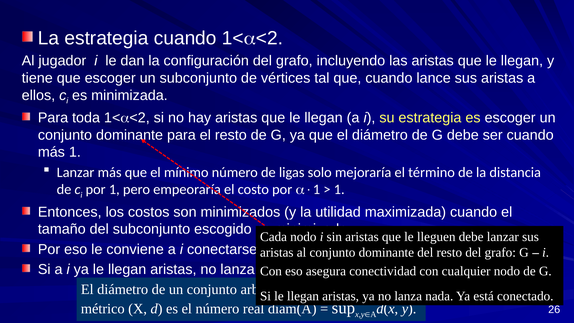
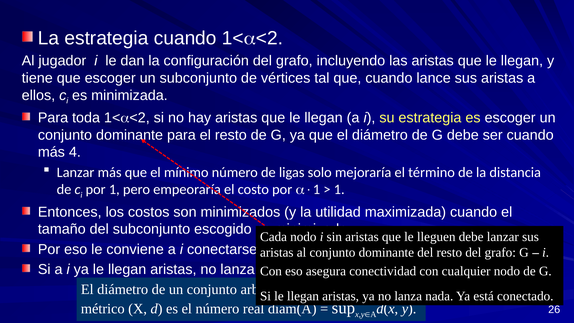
más 1: 1 -> 4
